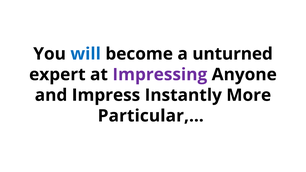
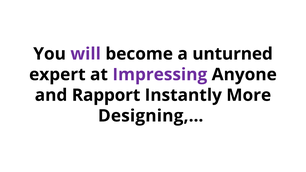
will colour: blue -> purple
Impress: Impress -> Rapport
Particular,…: Particular,… -> Designing,…
